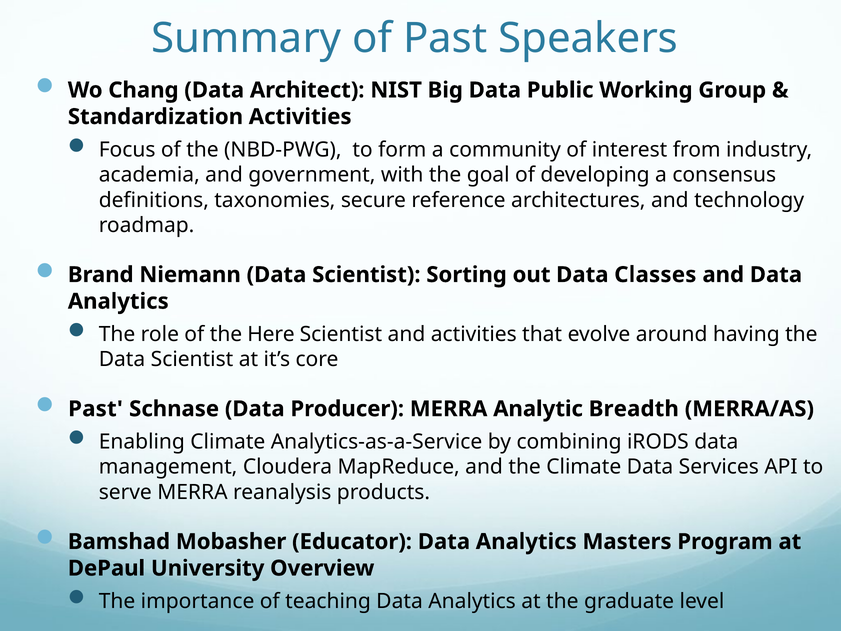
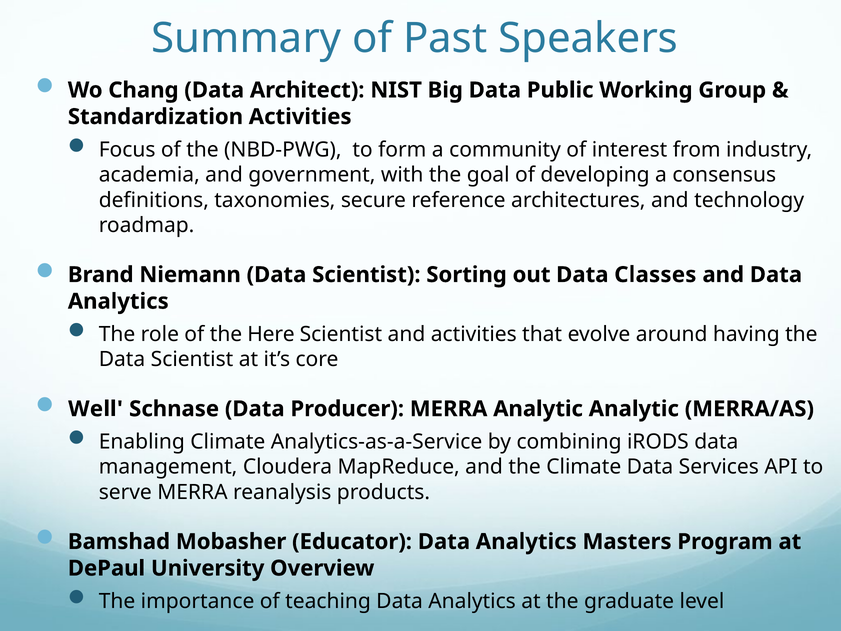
Past at (95, 409): Past -> Well
Analytic Breadth: Breadth -> Analytic
